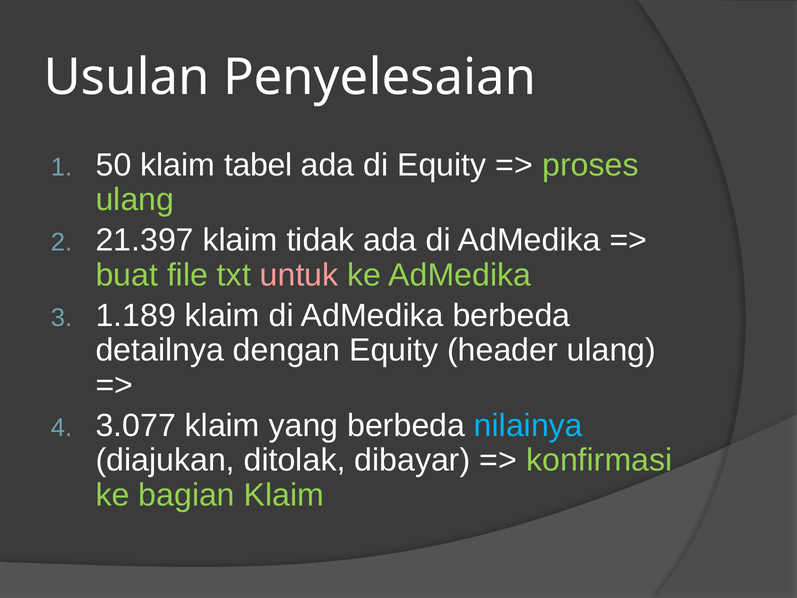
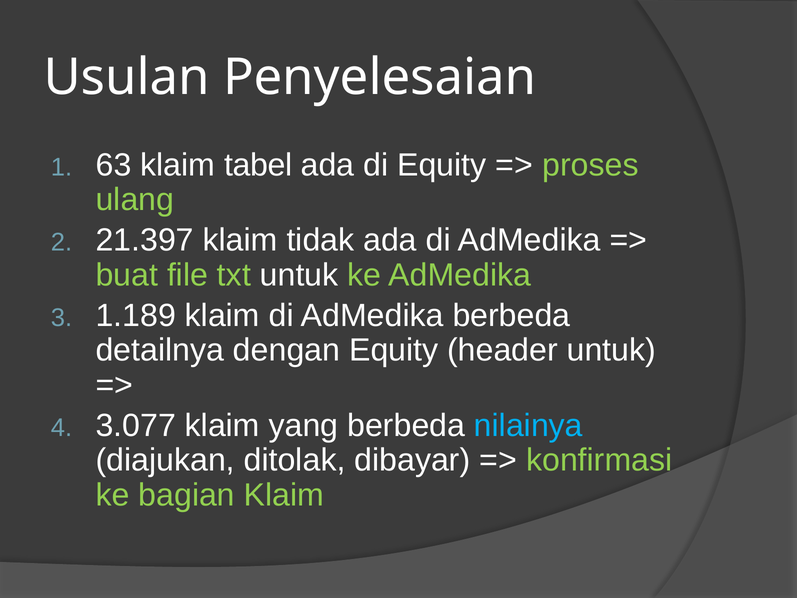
50: 50 -> 63
untuk at (299, 275) colour: pink -> white
header ulang: ulang -> untuk
